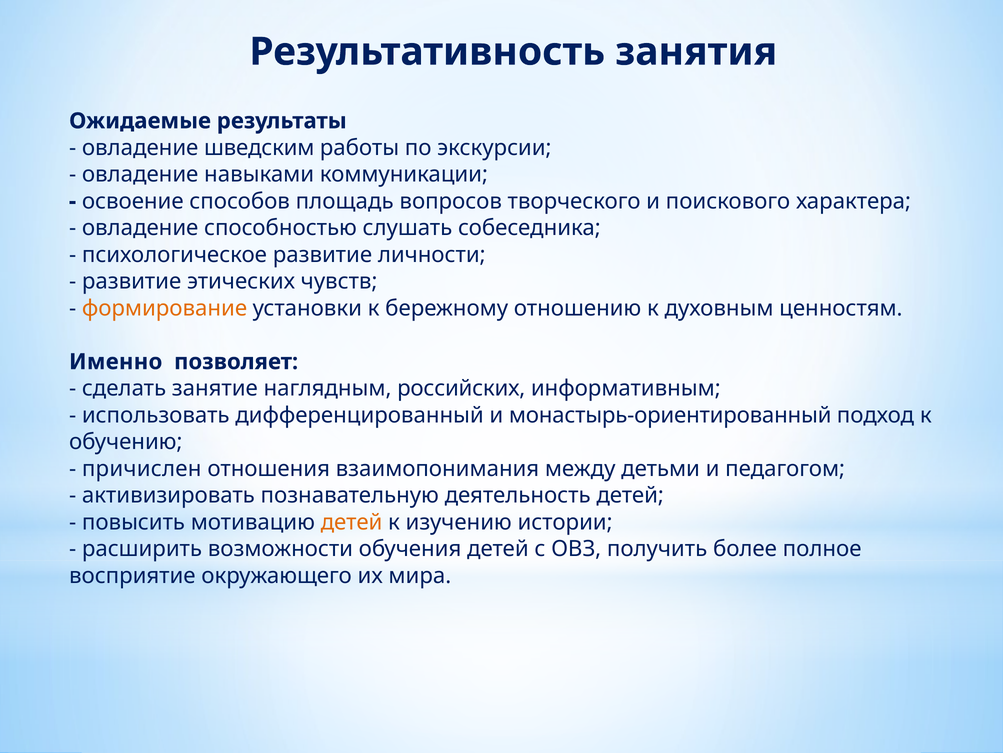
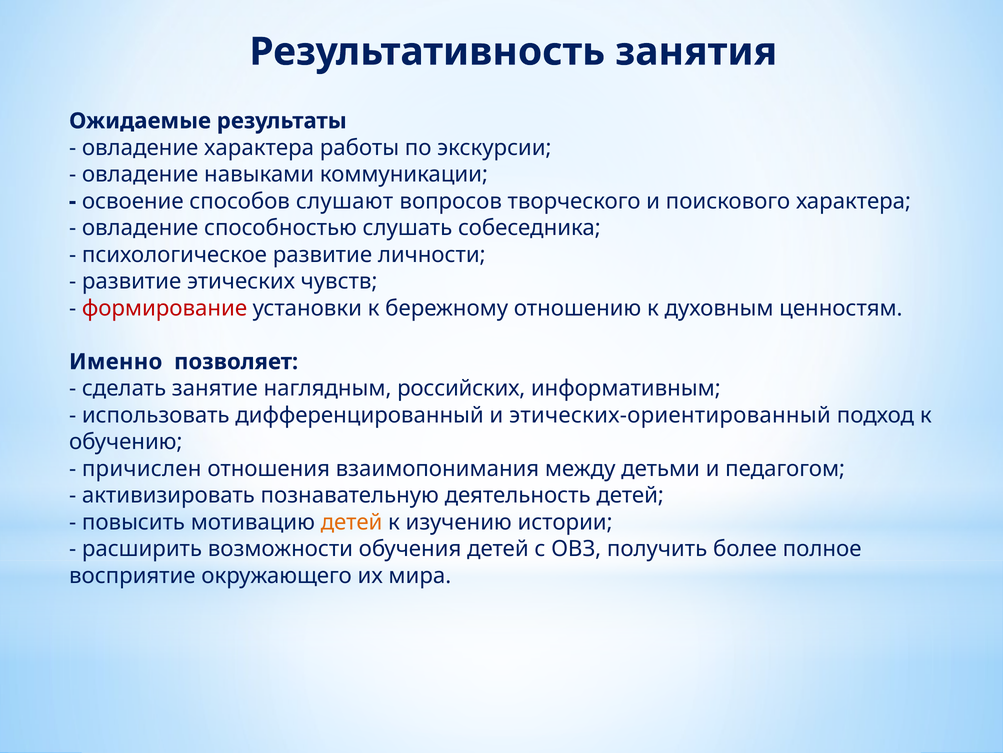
овладение шведским: шведским -> характера
площадь: площадь -> слушают
формирование colour: orange -> red
монастырь-ориентированный: монастырь-ориентированный -> этических-ориентированный
